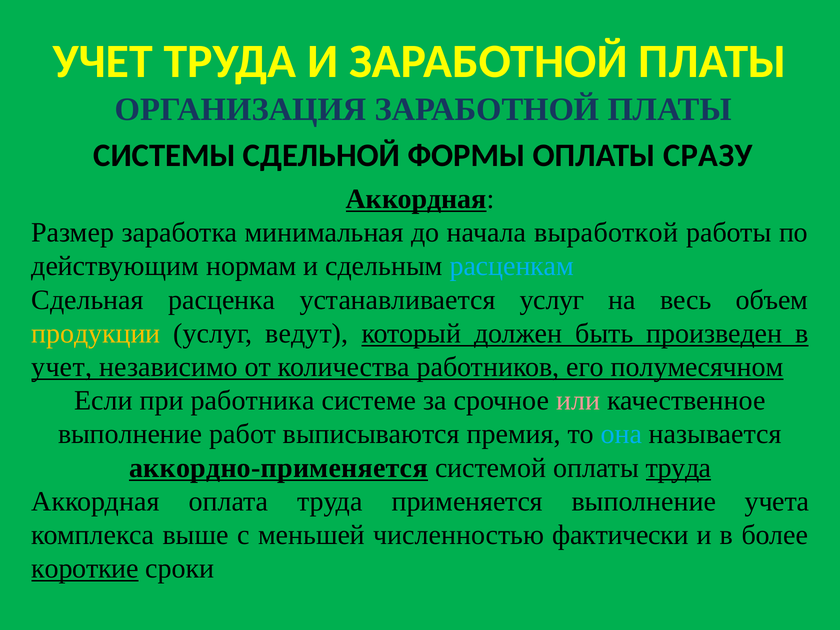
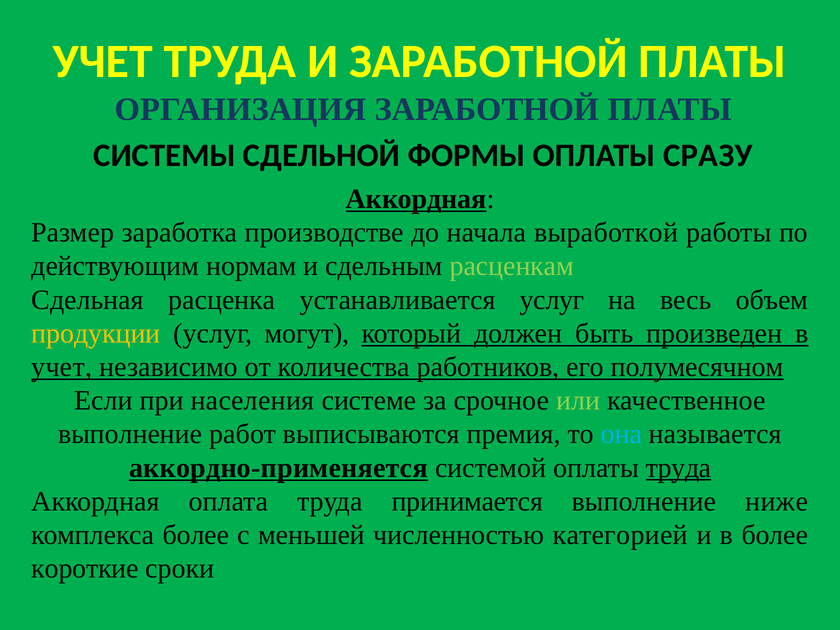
минимальная: минимальная -> производстве
расценкам colour: light blue -> light green
ведут: ведут -> могут
работника: работника -> населения
или colour: pink -> light green
применяется: применяется -> принимается
учета: учета -> ниже
комплекса выше: выше -> более
фактически: фактически -> категорией
короткие underline: present -> none
